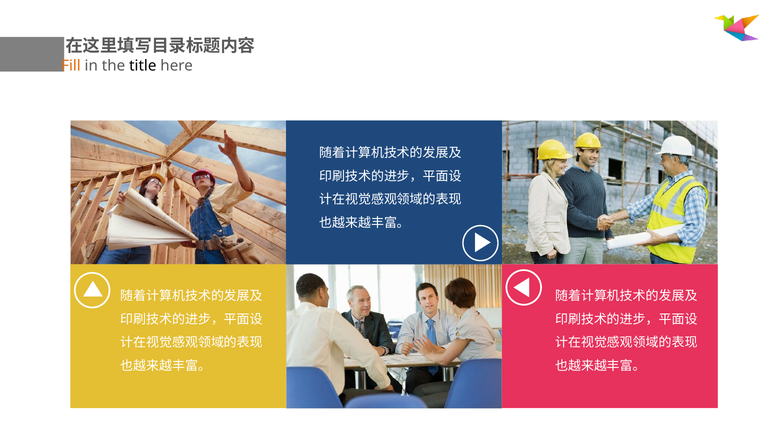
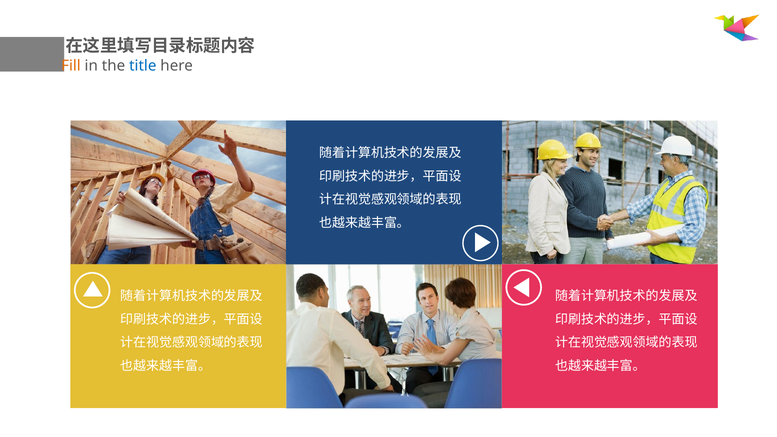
title colour: black -> blue
